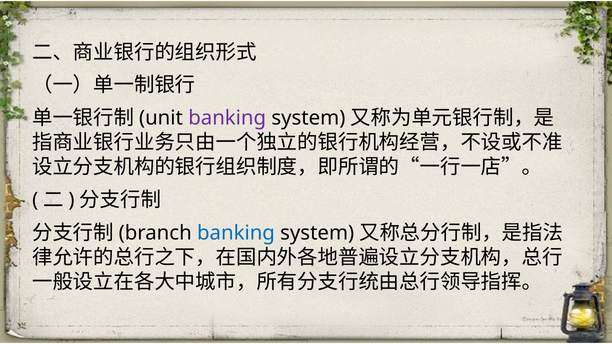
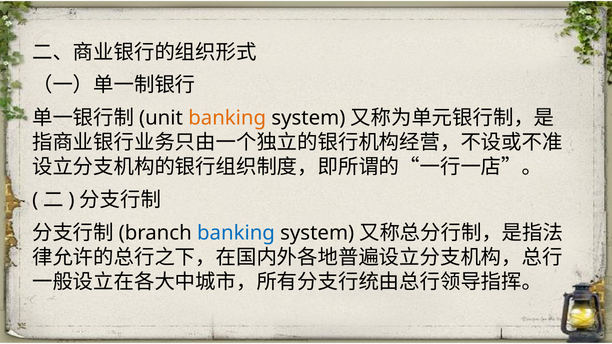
banking at (227, 118) colour: purple -> orange
